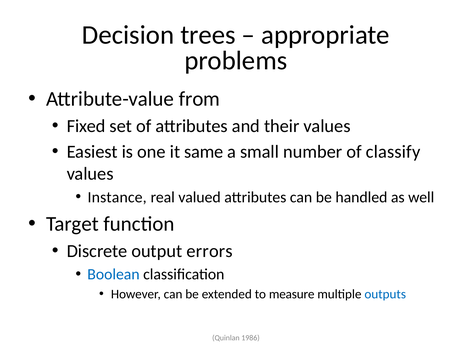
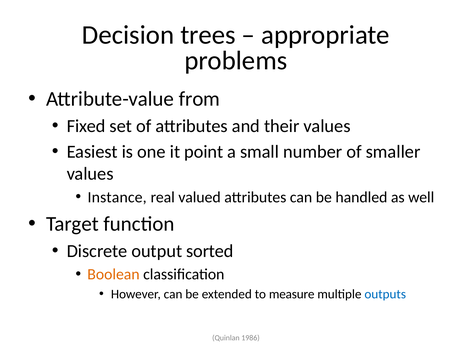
same: same -> point
classify: classify -> smaller
errors: errors -> sorted
Boolean colour: blue -> orange
